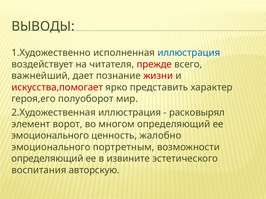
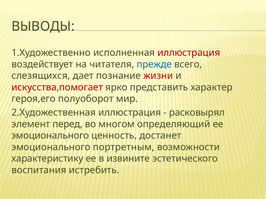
иллюстрация at (189, 53) colour: blue -> red
прежде colour: red -> blue
важнейший: важнейший -> слезящихся
ворот: ворот -> перед
жалобно: жалобно -> достанет
определяющий at (47, 159): определяющий -> характеристику
авторскую: авторскую -> истребить
